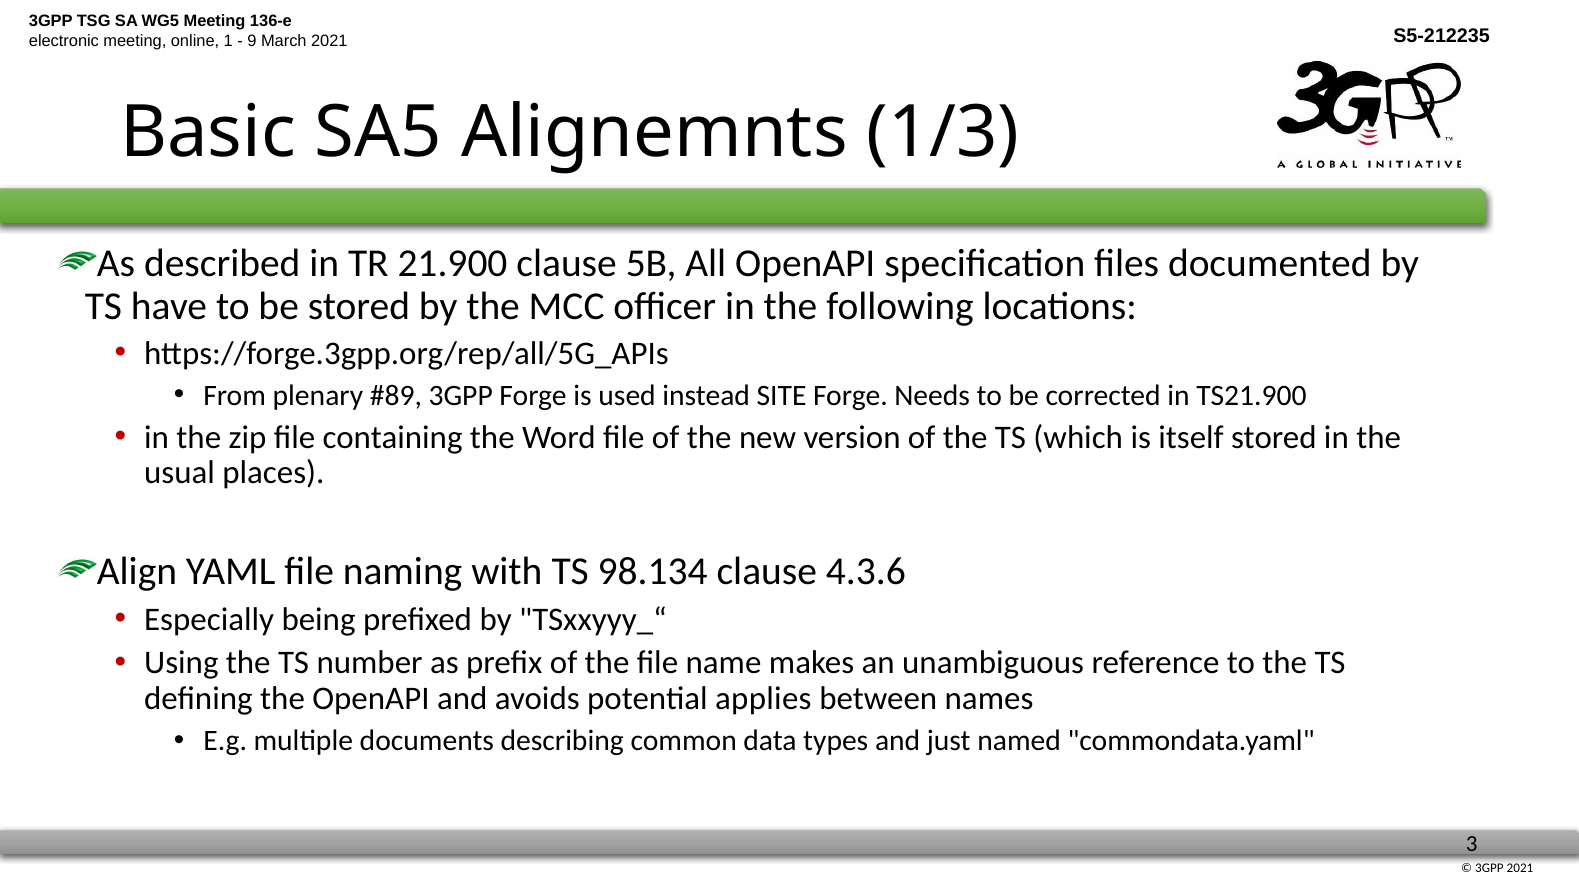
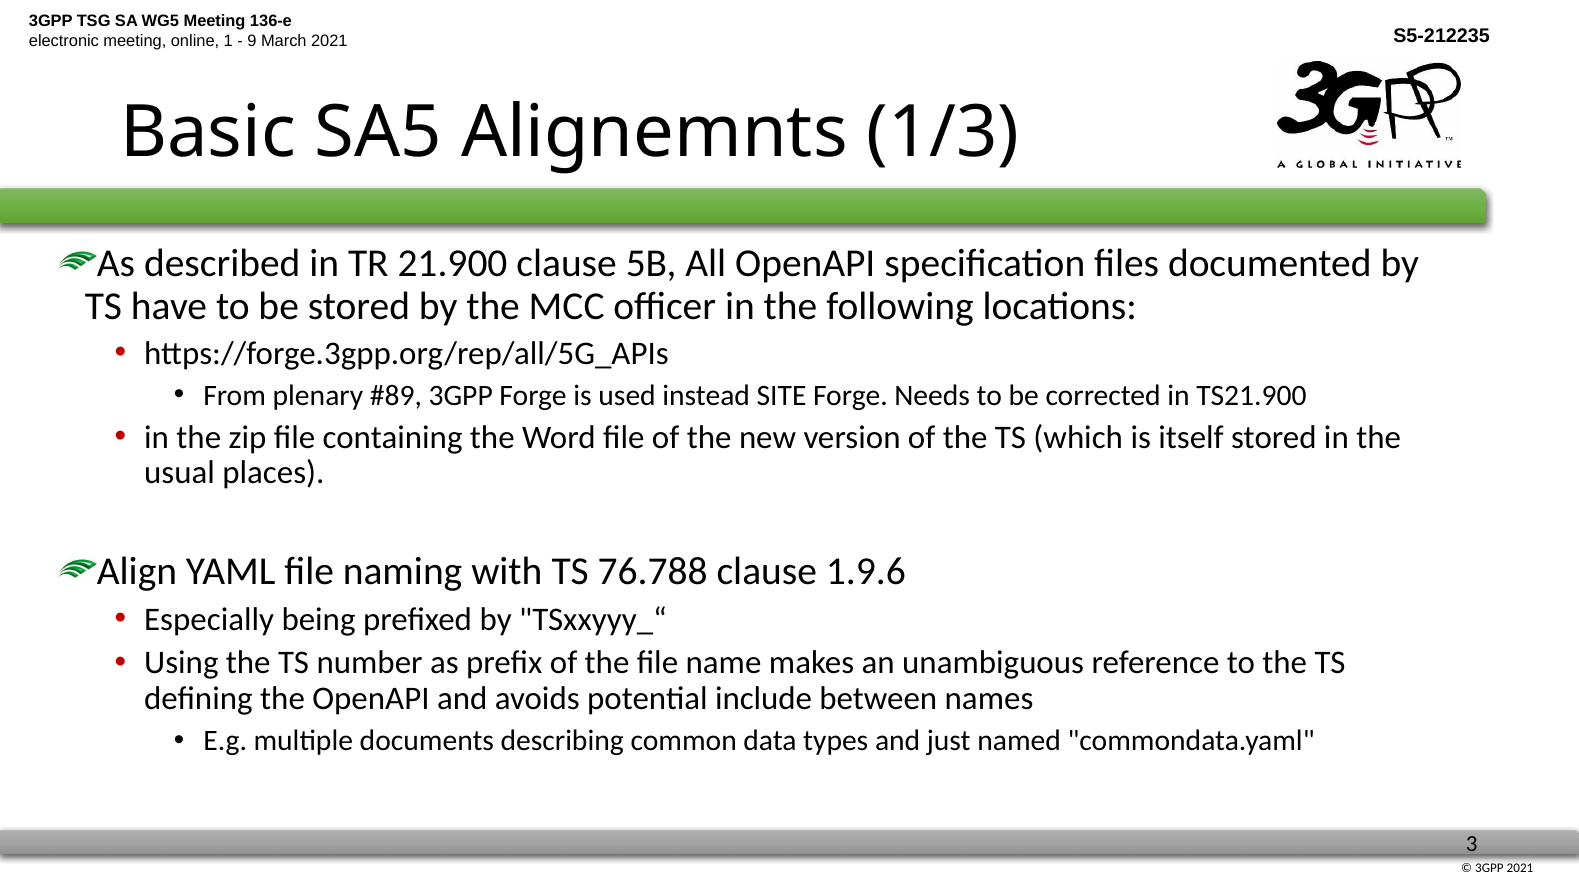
98.134: 98.134 -> 76.788
4.3.6: 4.3.6 -> 1.9.6
applies: applies -> include
